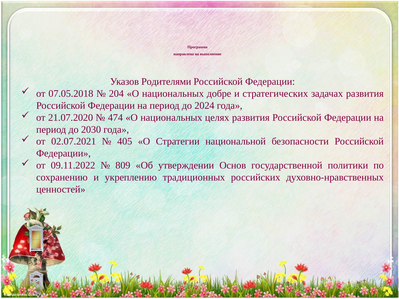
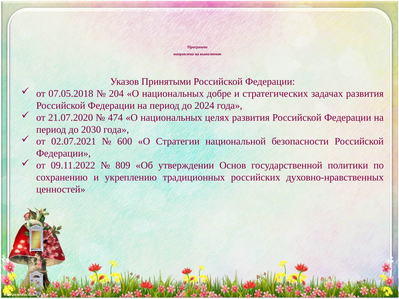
Родителями: Родителями -> Принятыми
405: 405 -> 600
